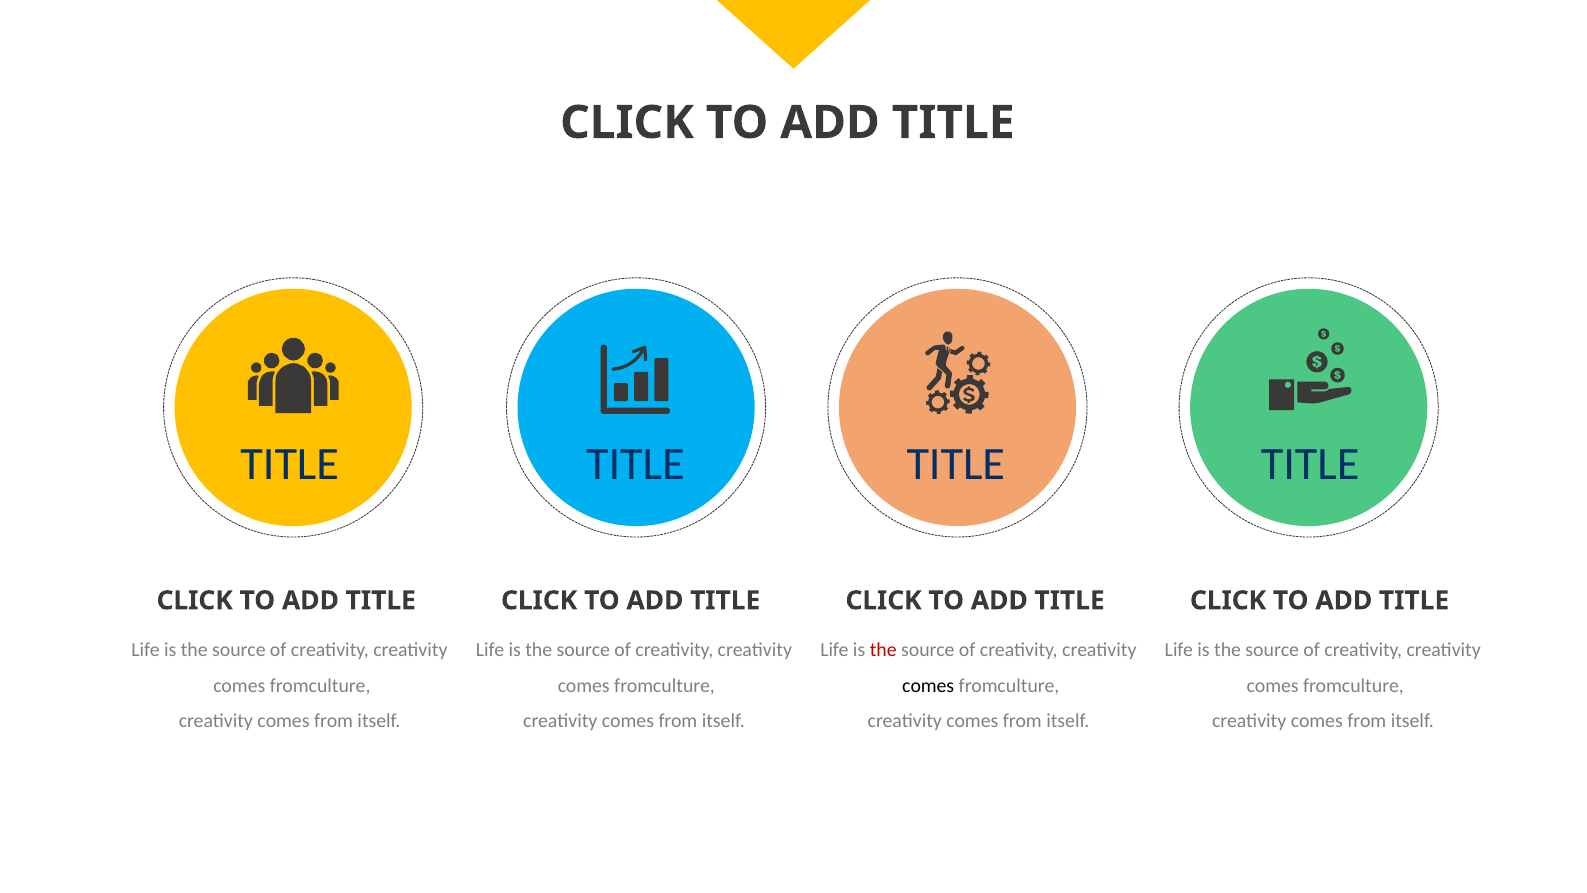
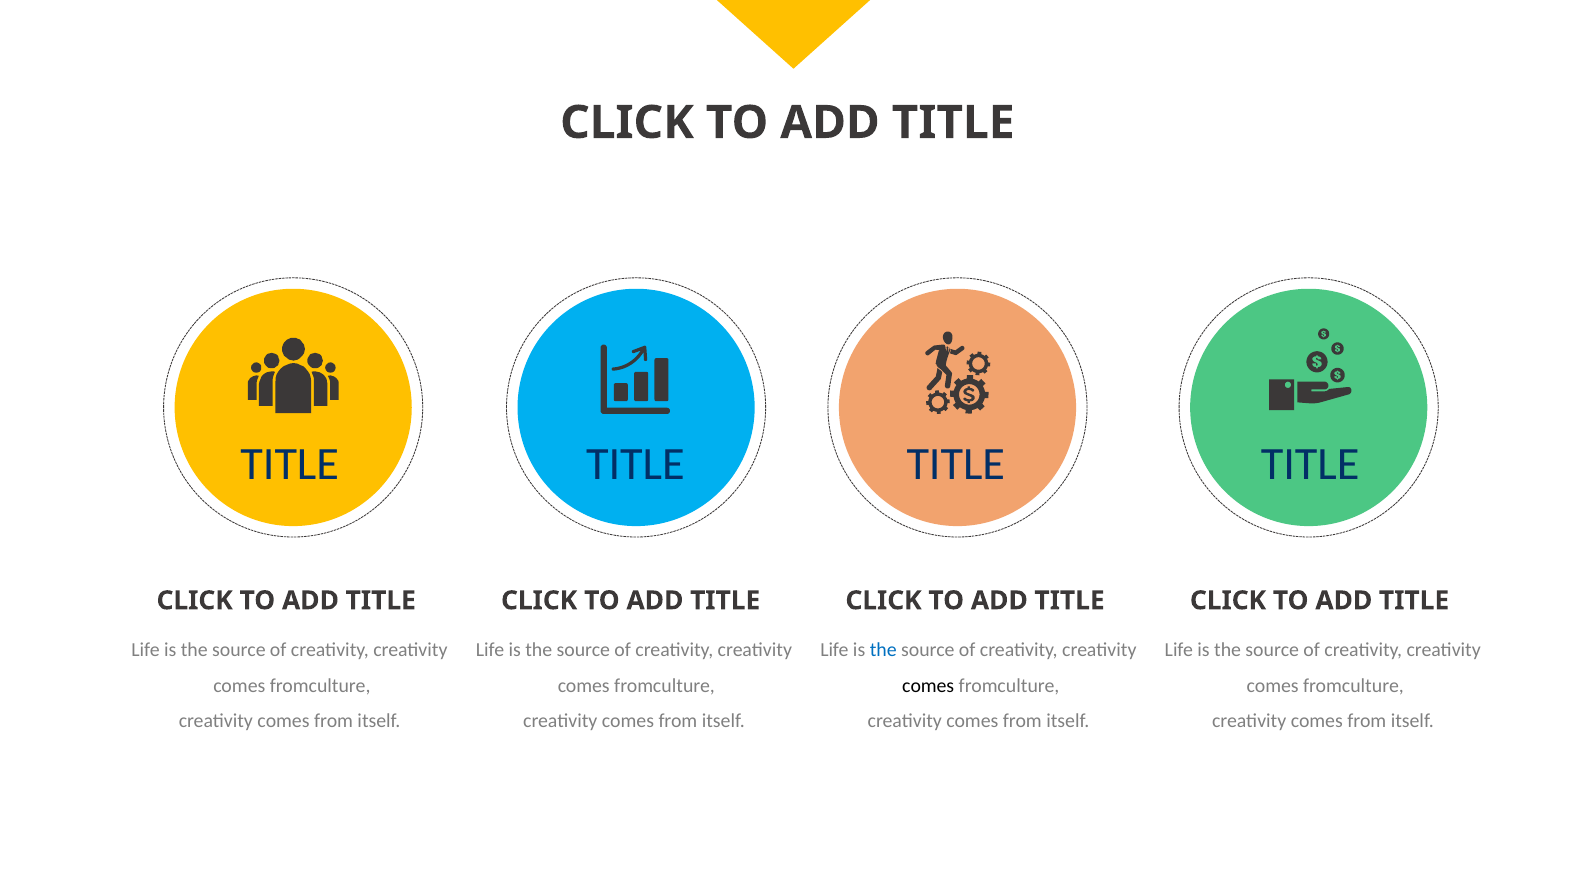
the at (883, 650) colour: red -> blue
